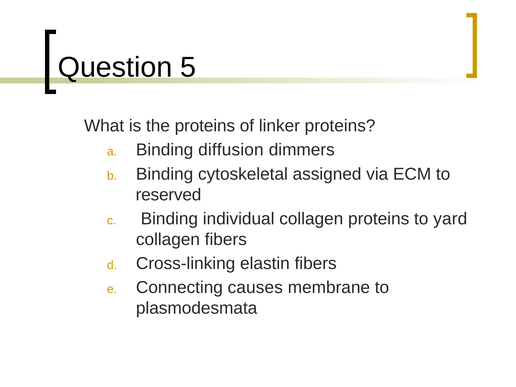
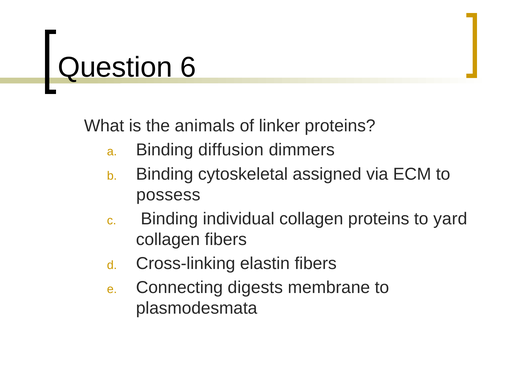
5: 5 -> 6
the proteins: proteins -> animals
reserved: reserved -> possess
causes: causes -> digests
